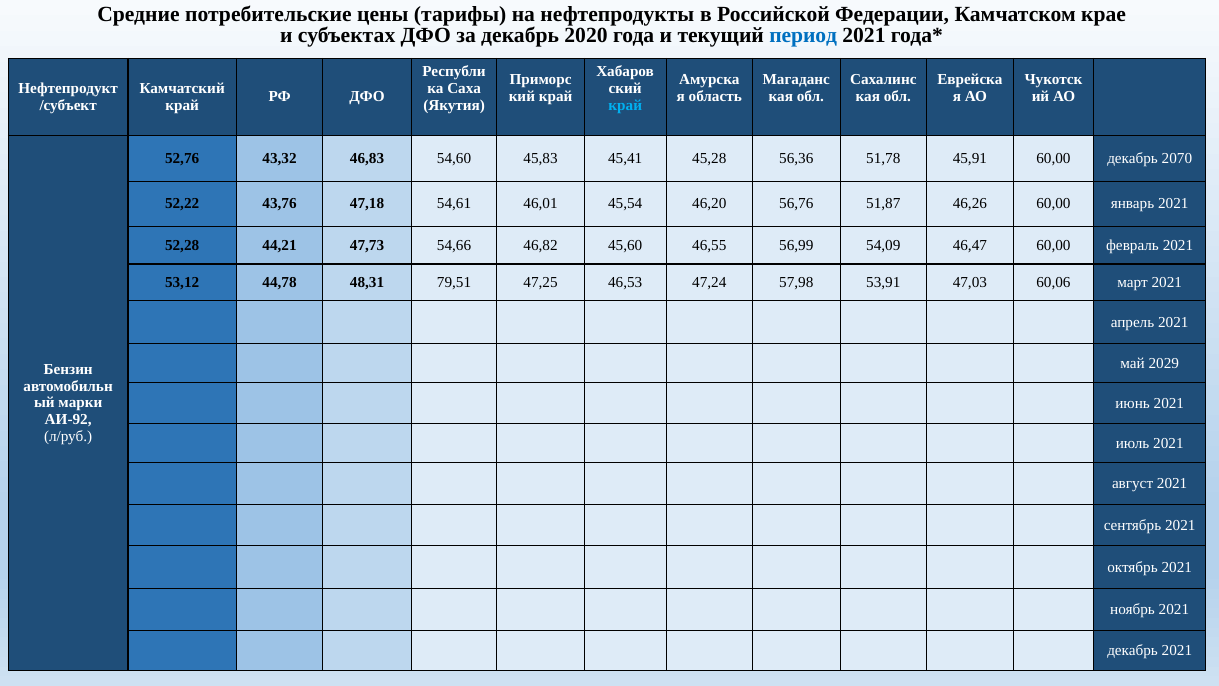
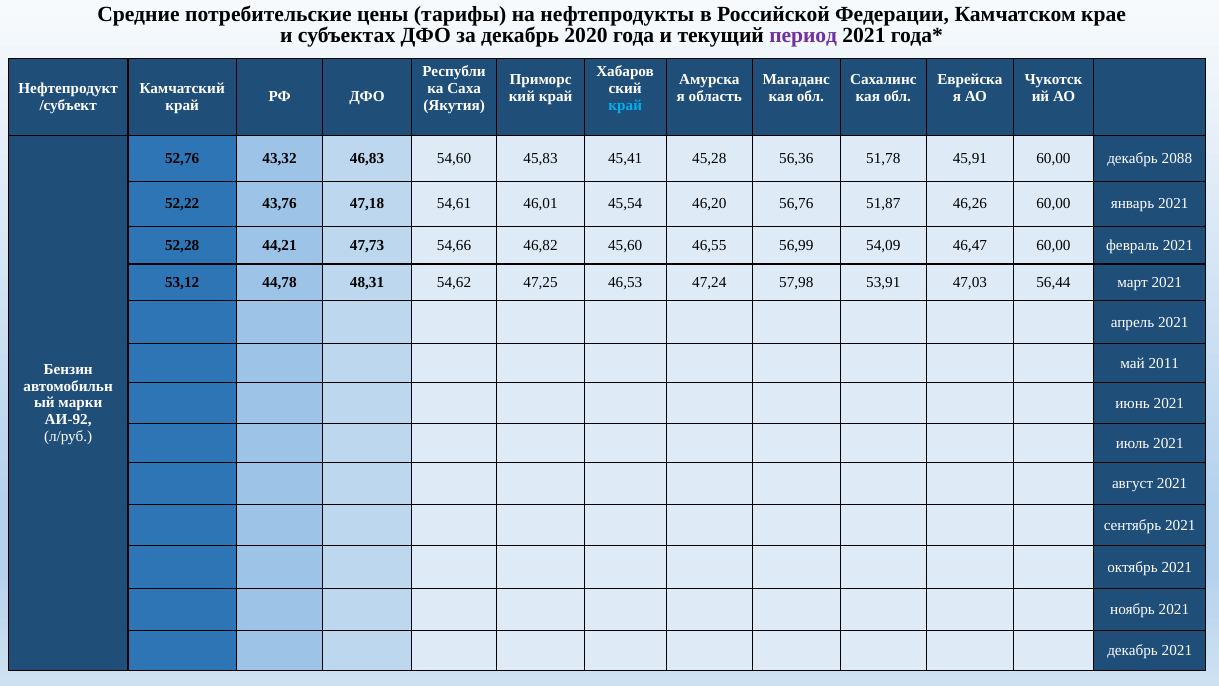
период colour: blue -> purple
2070: 2070 -> 2088
79,51: 79,51 -> 54,62
60,06: 60,06 -> 56,44
2029: 2029 -> 2011
